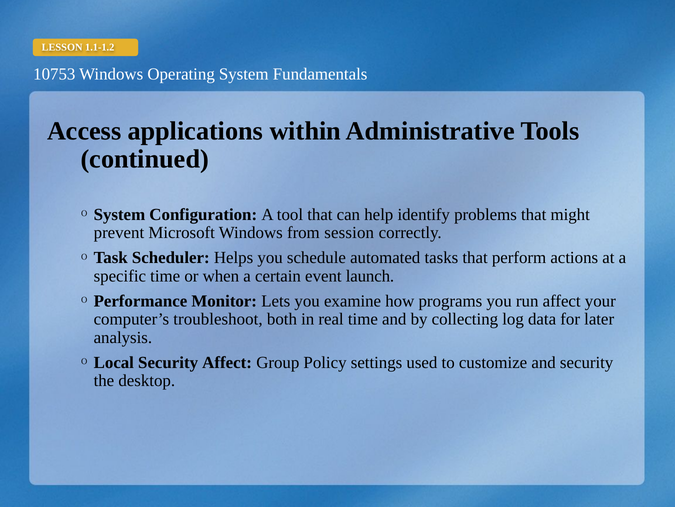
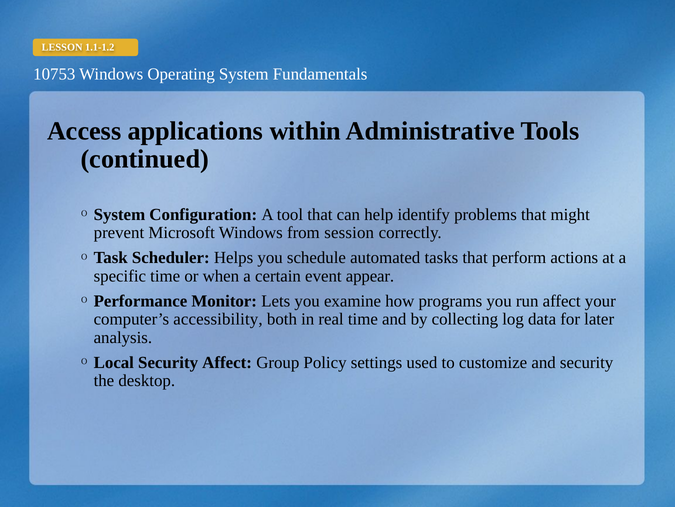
launch: launch -> appear
troubleshoot: troubleshoot -> accessibility
